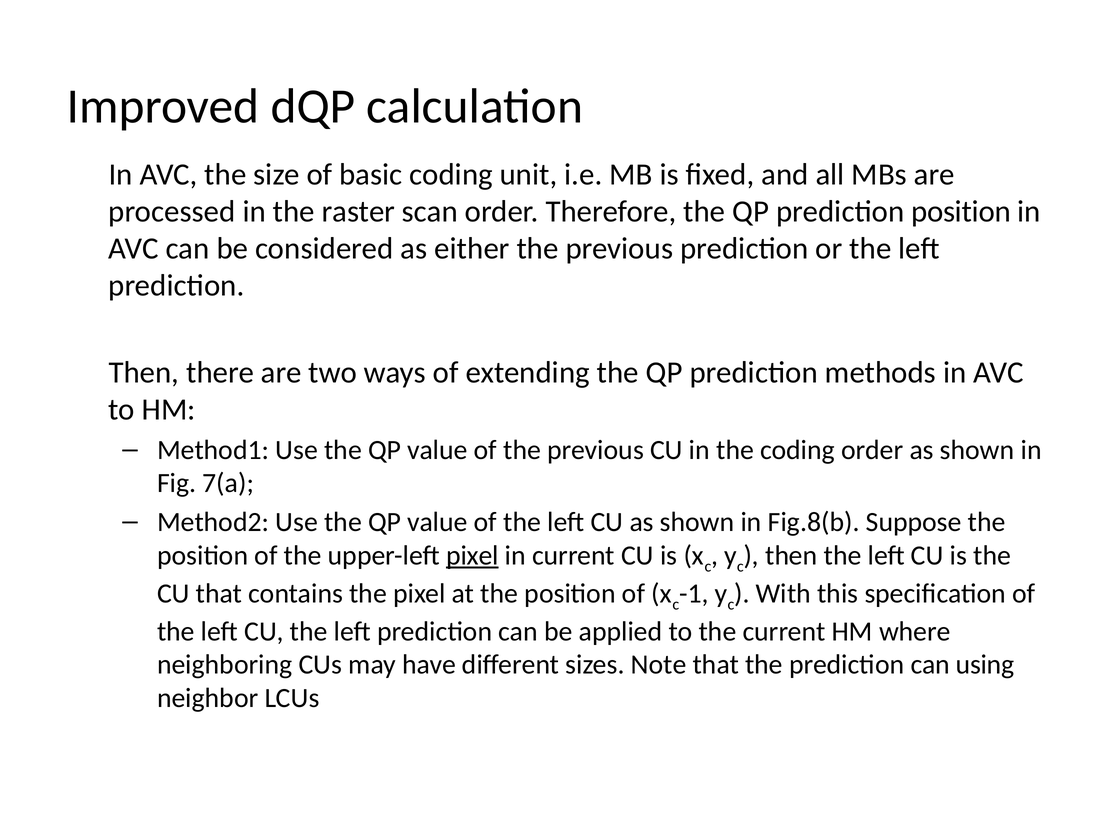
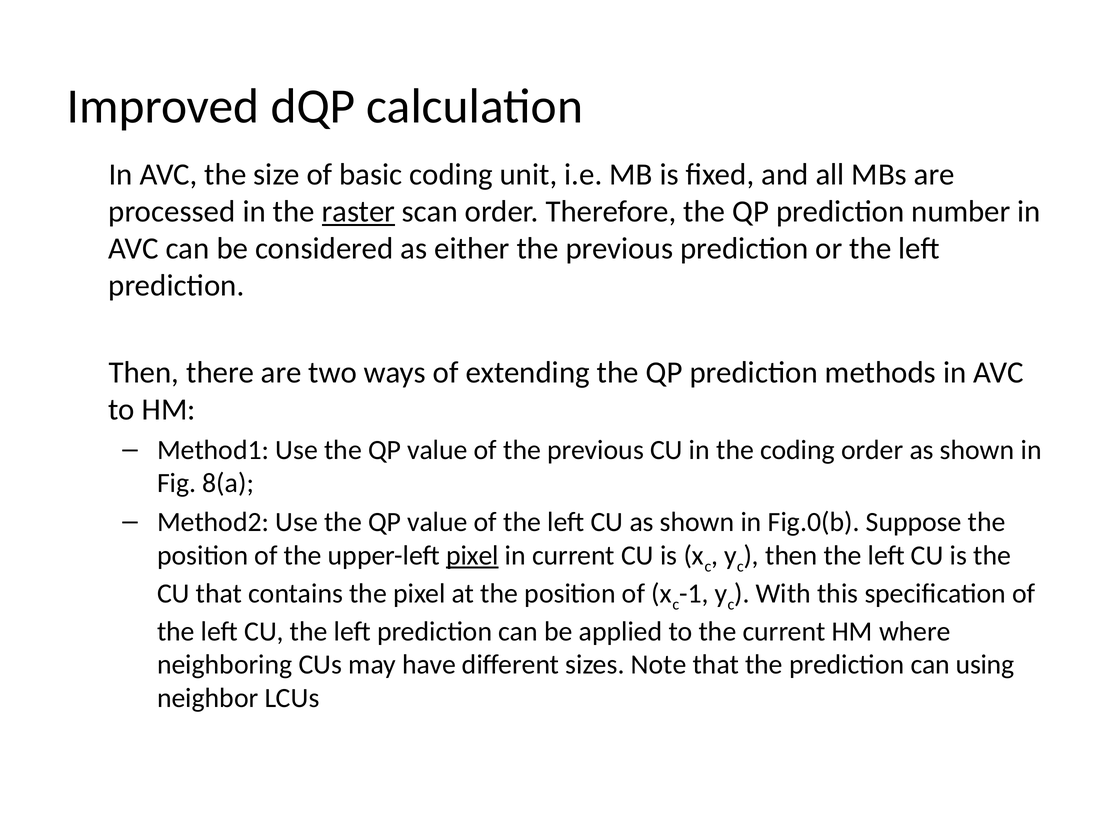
raster underline: none -> present
prediction position: position -> number
7(a: 7(a -> 8(a
Fig.8(b: Fig.8(b -> Fig.0(b
